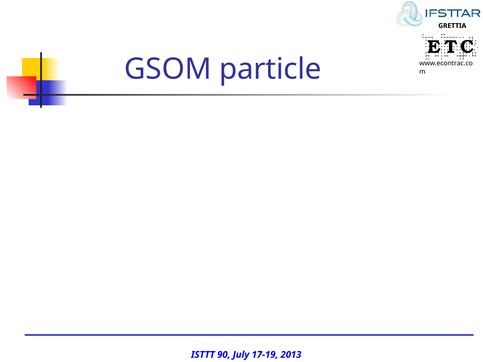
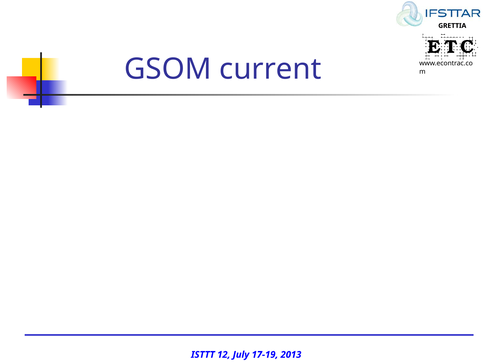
particle: particle -> current
90: 90 -> 12
